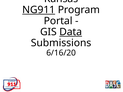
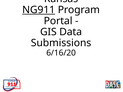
Data underline: present -> none
